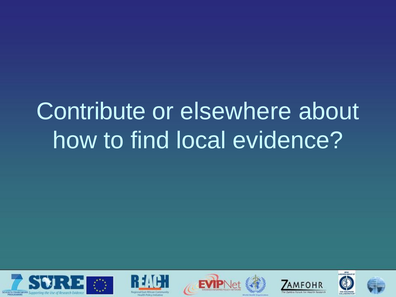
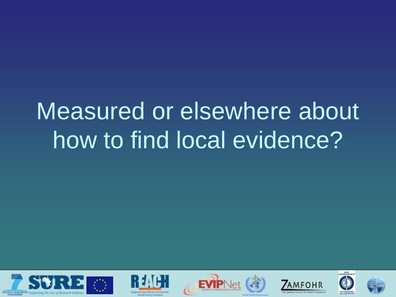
Contribute: Contribute -> Measured
